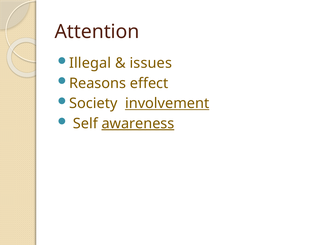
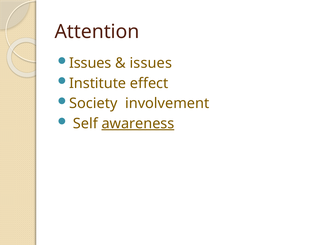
Illegal at (90, 63): Illegal -> Issues
Reasons: Reasons -> Institute
involvement underline: present -> none
